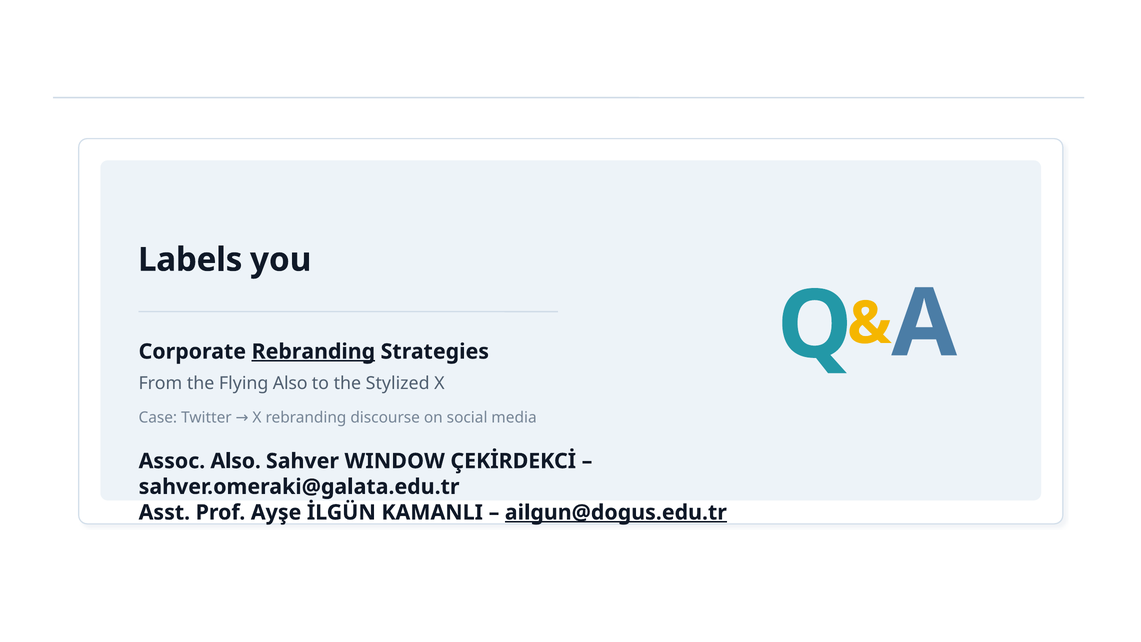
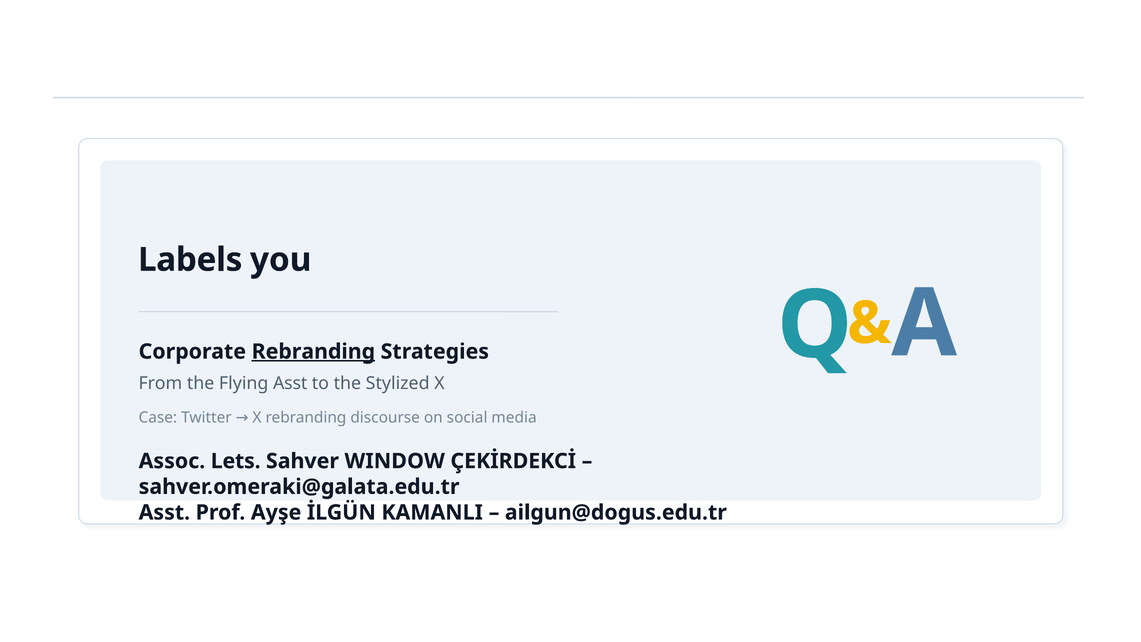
Flying Also: Also -> Asst
Assoc Also: Also -> Lets
ailgun@dogus.edu.tr underline: present -> none
